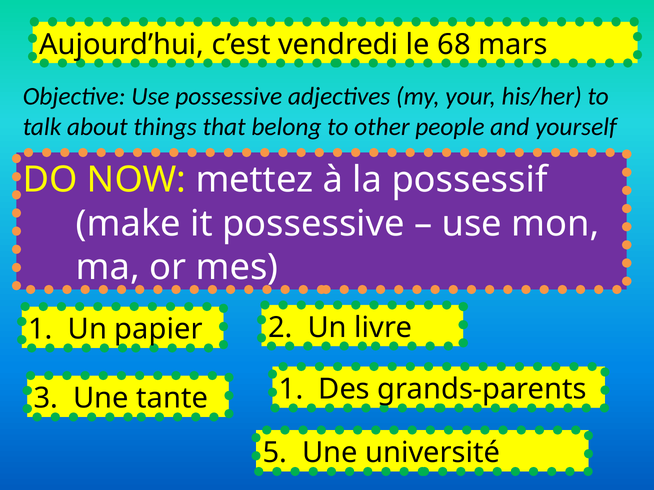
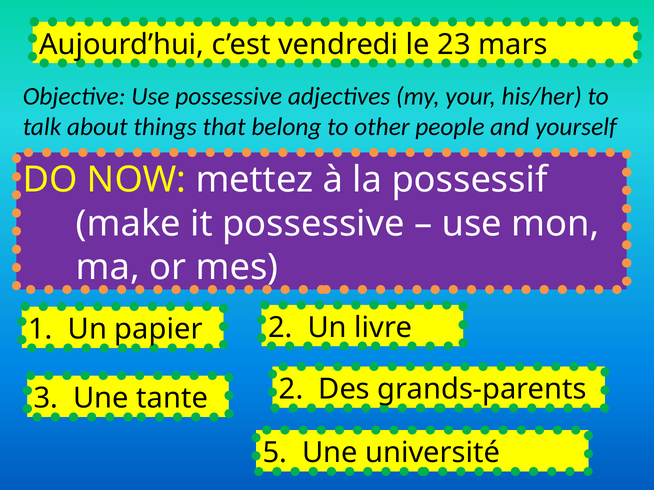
68: 68 -> 23
tante 1: 1 -> 2
